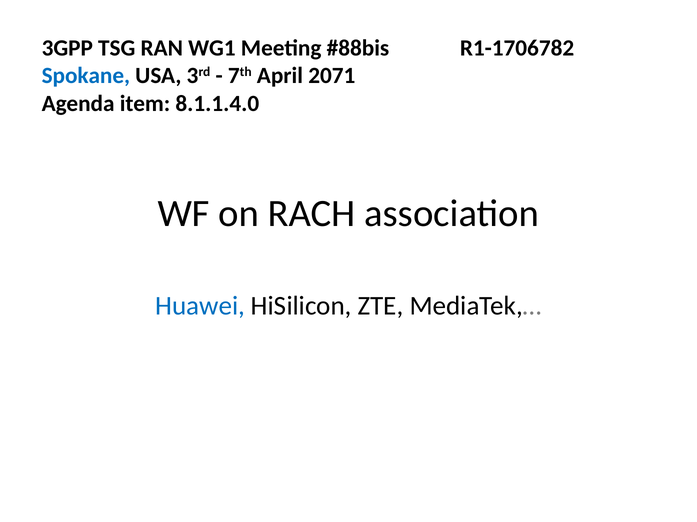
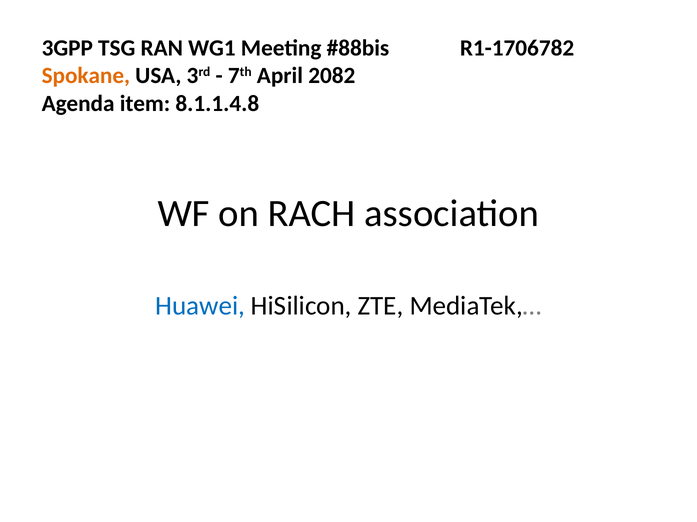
Spokane colour: blue -> orange
2071: 2071 -> 2082
8.1.1.4.0: 8.1.1.4.0 -> 8.1.1.4.8
